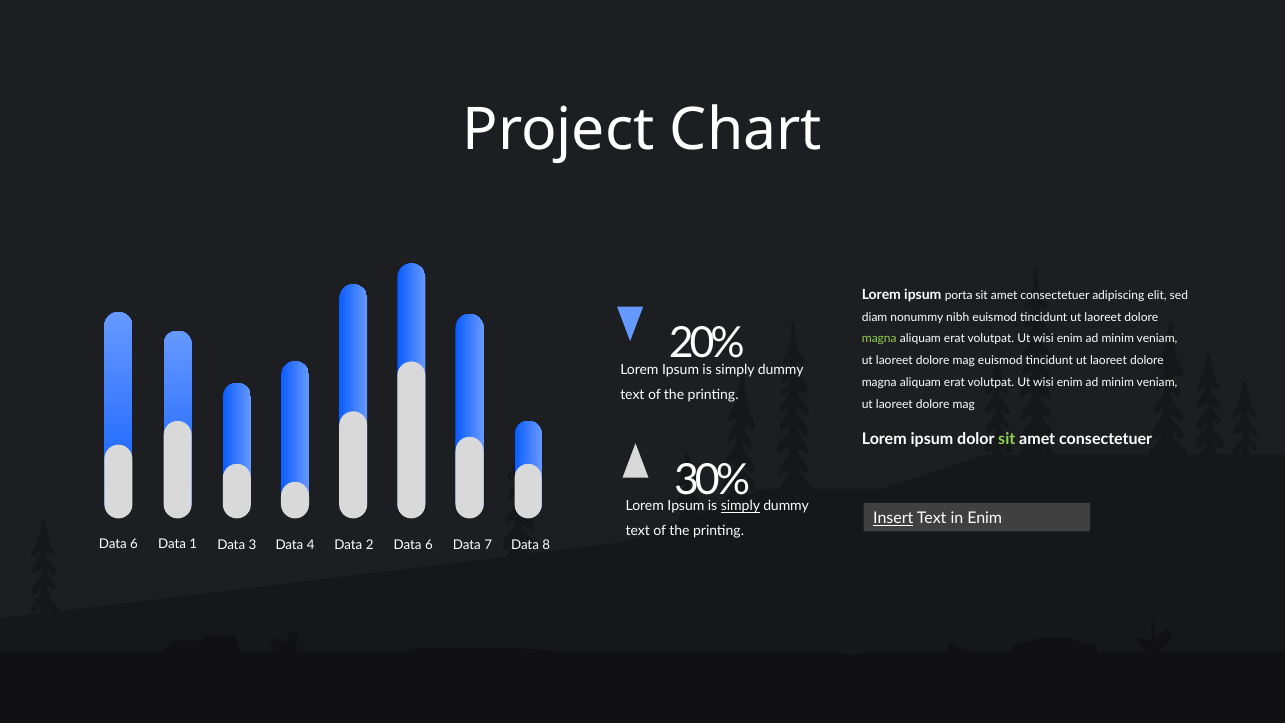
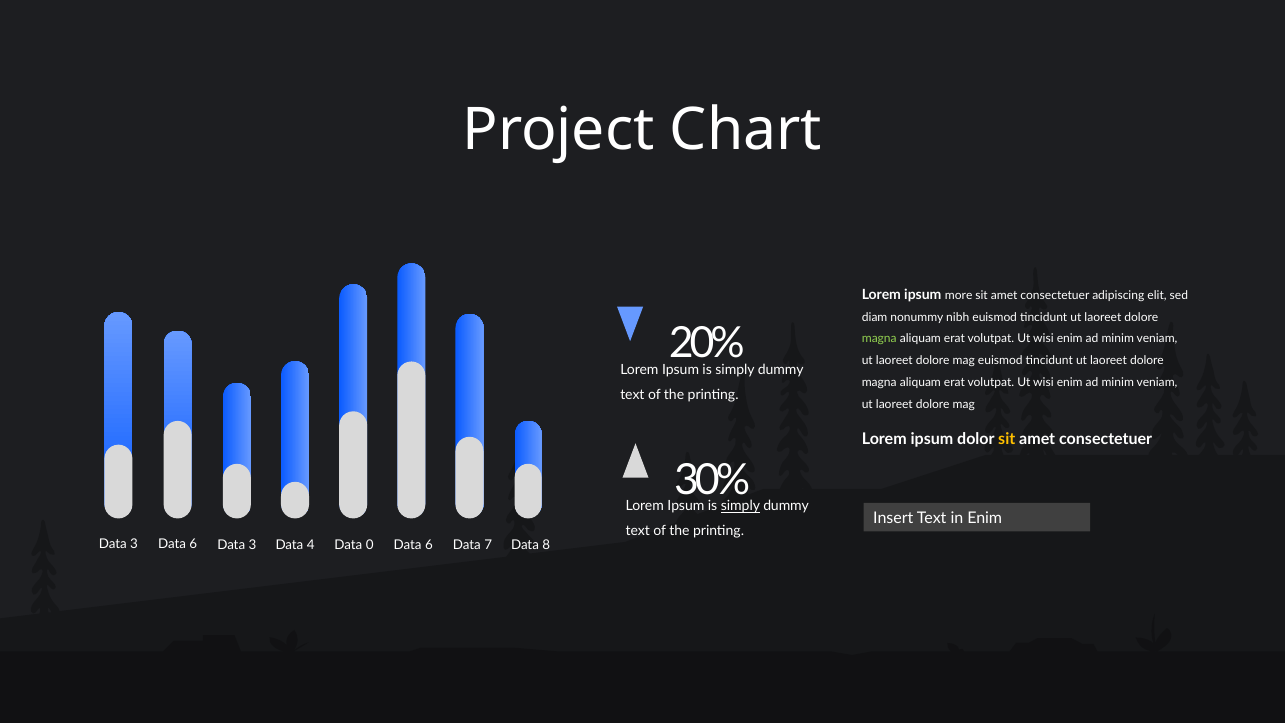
porta: porta -> more
sit at (1007, 439) colour: light green -> yellow
Insert underline: present -> none
6 at (134, 544): 6 -> 3
1 at (193, 544): 1 -> 6
2: 2 -> 0
